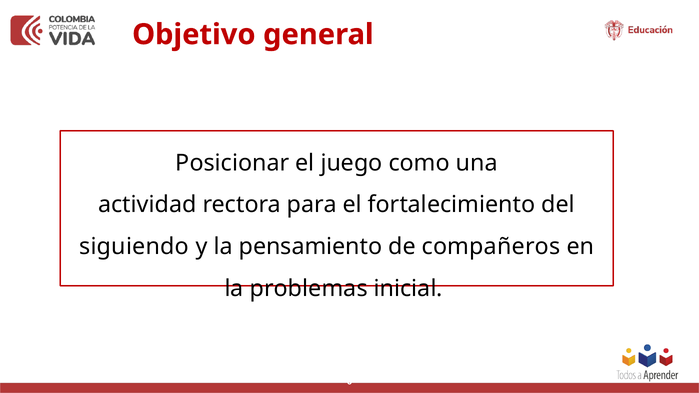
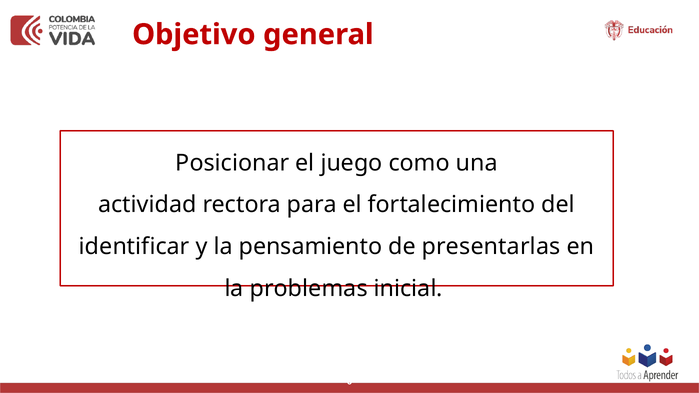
siguiendo: siguiendo -> identificar
compañeros: compañeros -> presentarlas
